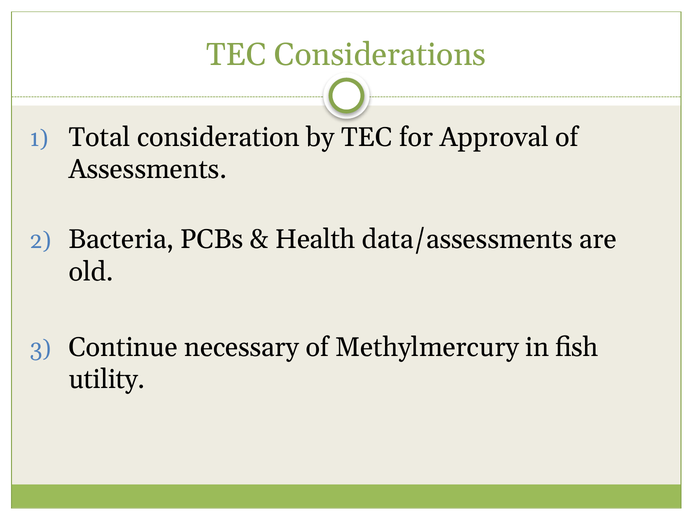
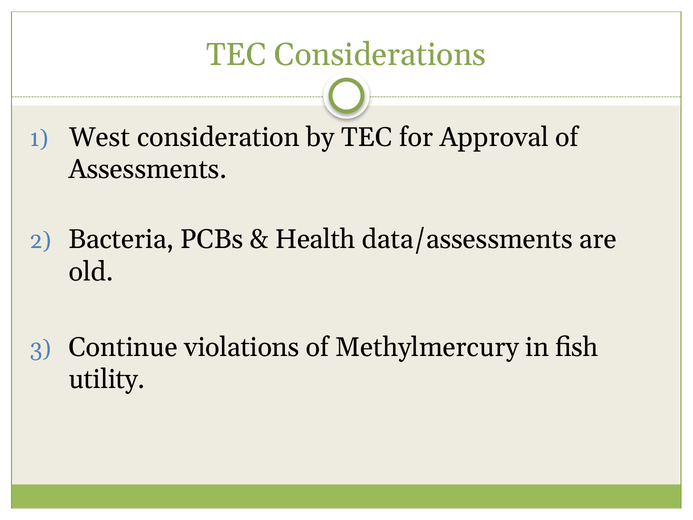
Total: Total -> West
necessary: necessary -> violations
